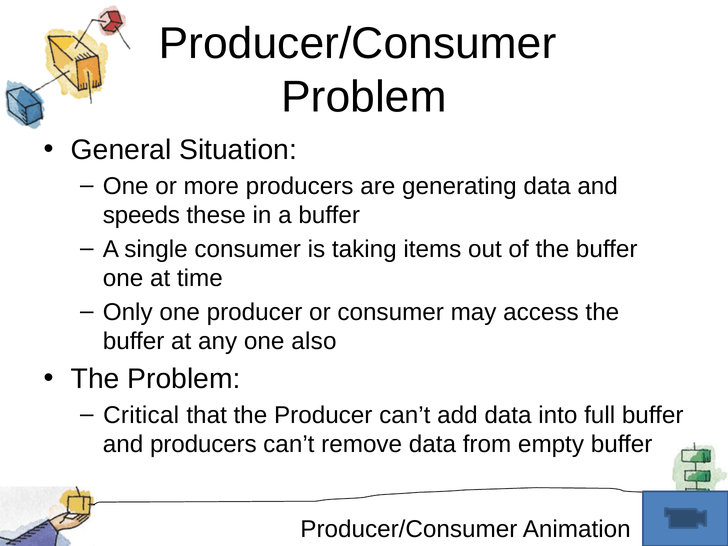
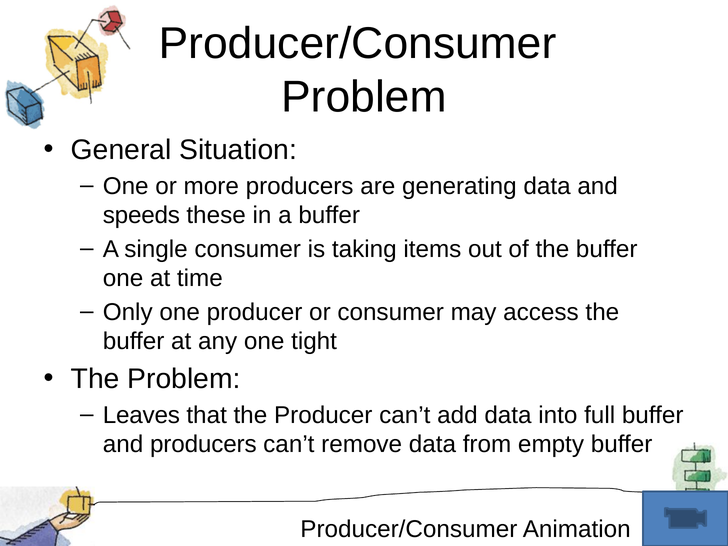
also: also -> tight
Critical: Critical -> Leaves
